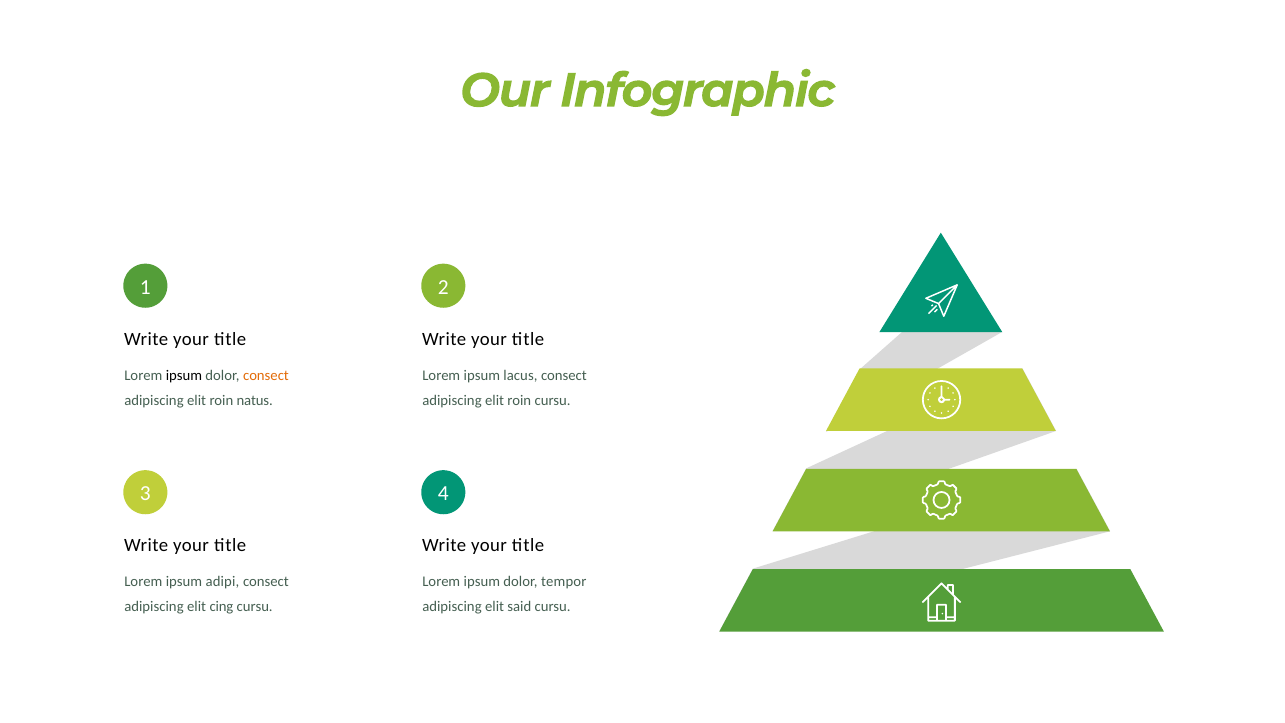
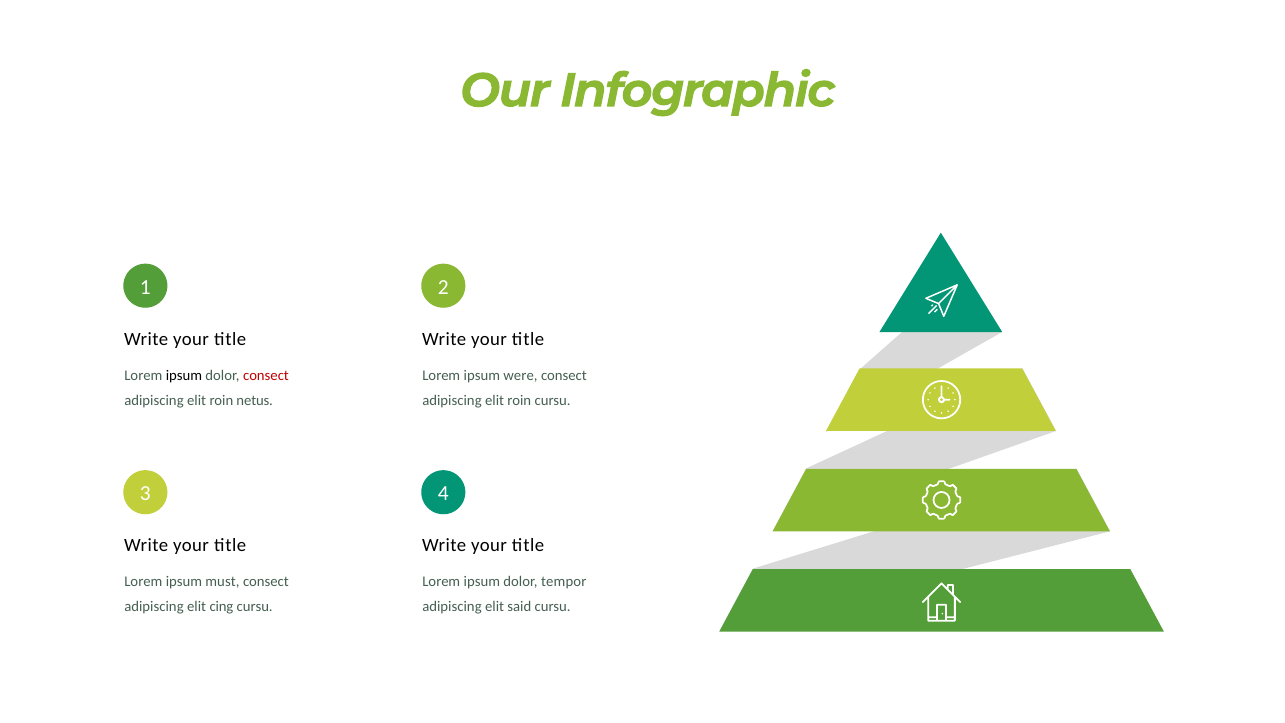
consect at (266, 375) colour: orange -> red
lacus: lacus -> were
natus: natus -> netus
adipi: adipi -> must
